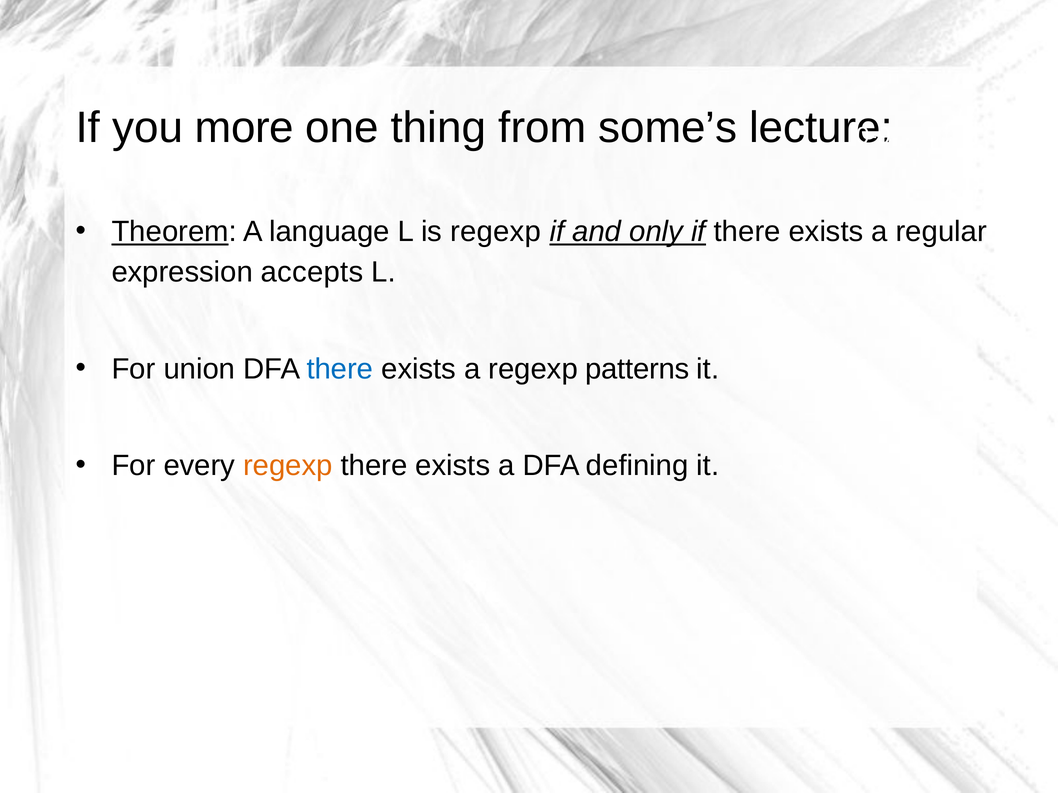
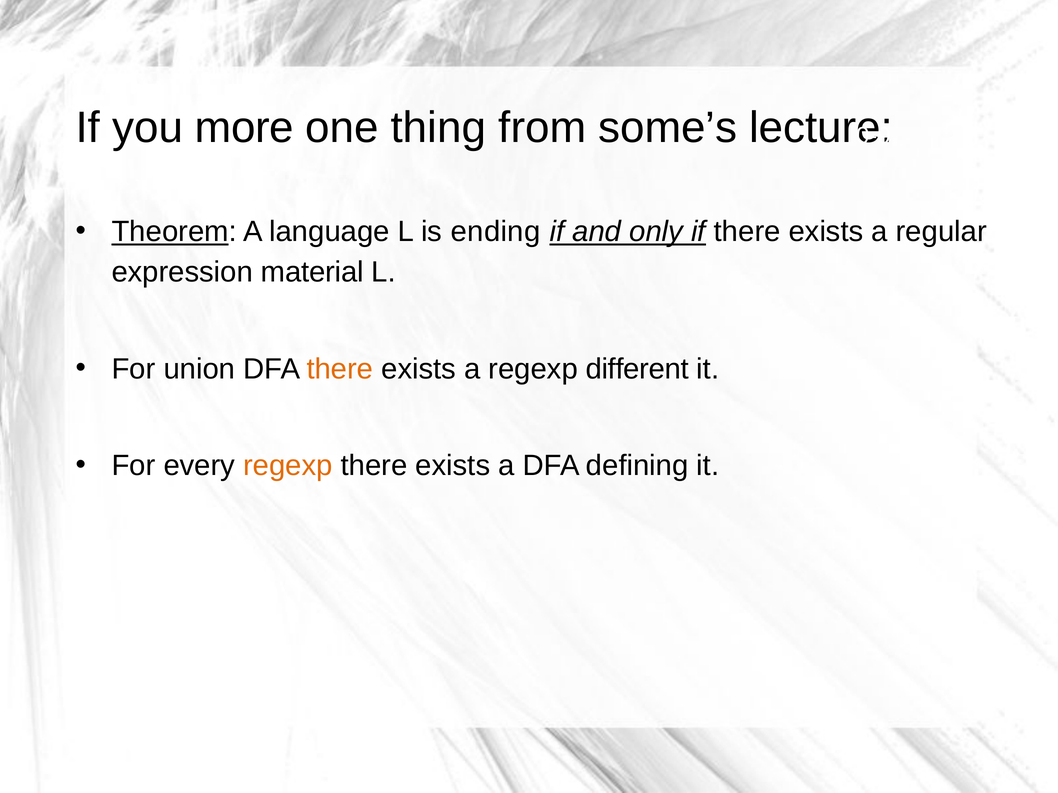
is regexp: regexp -> ending
accepts: accepts -> material
there at (340, 369) colour: blue -> orange
patterns: patterns -> different
